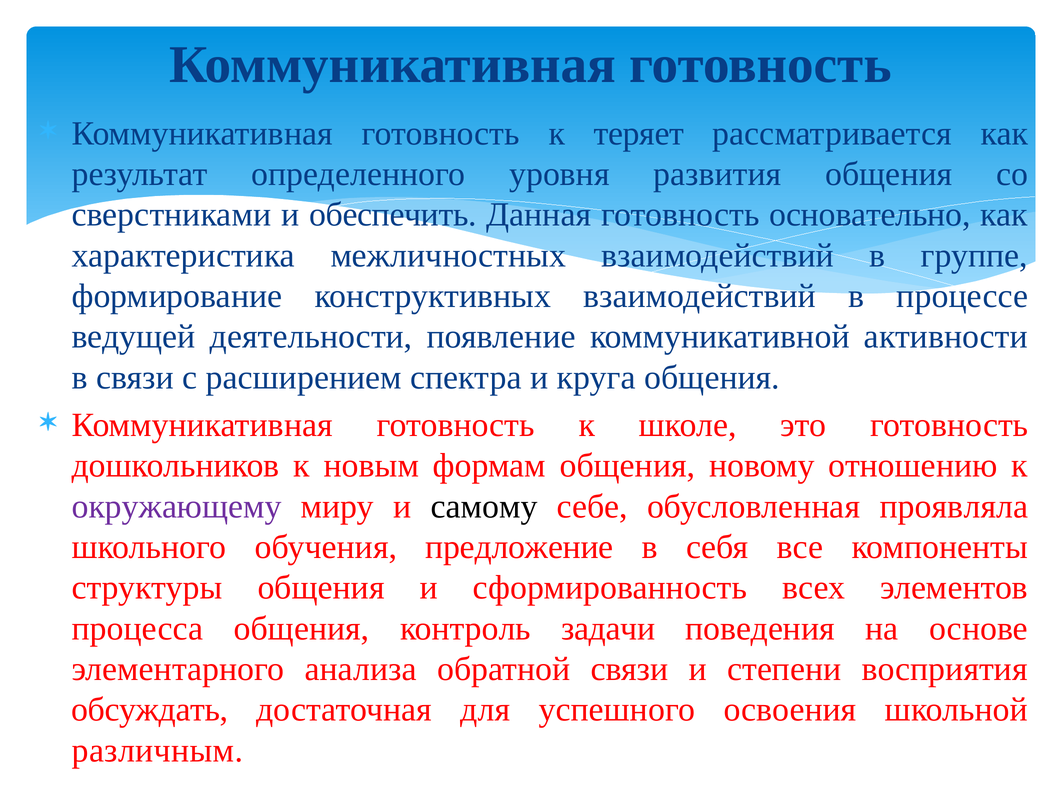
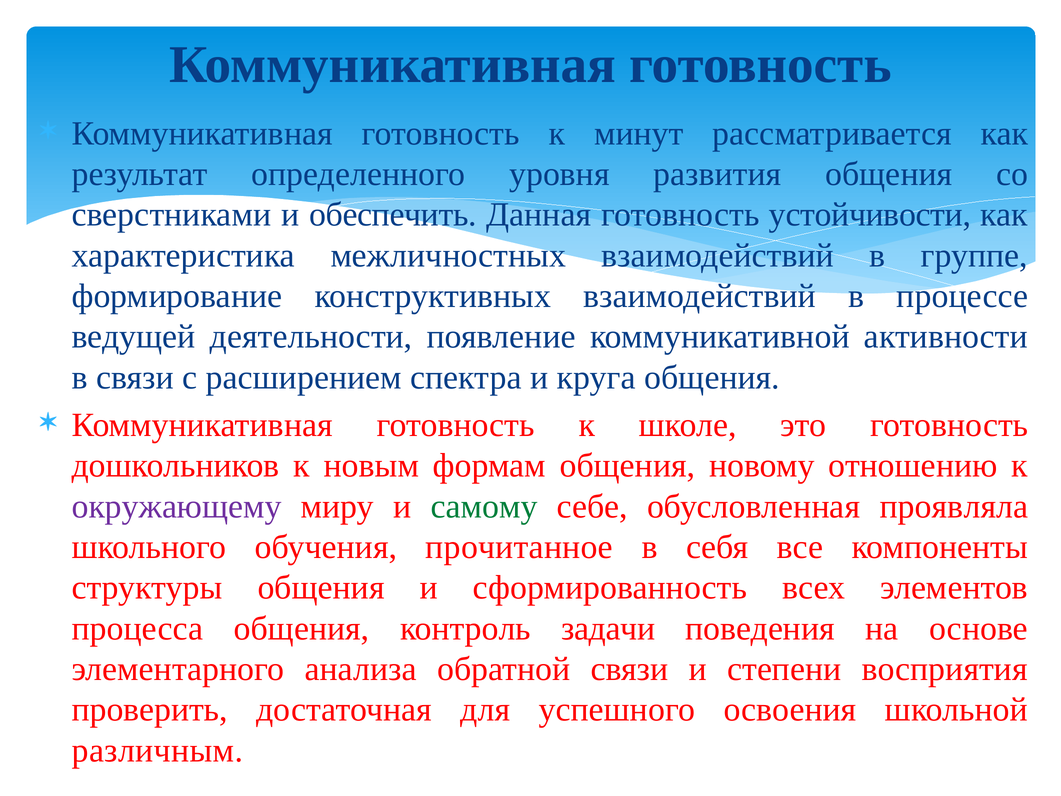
теряет: теряет -> минут
основательно: основательно -> устойчивости
самому colour: black -> green
предложение: предложение -> прочитанное
обсуждать: обсуждать -> проверить
